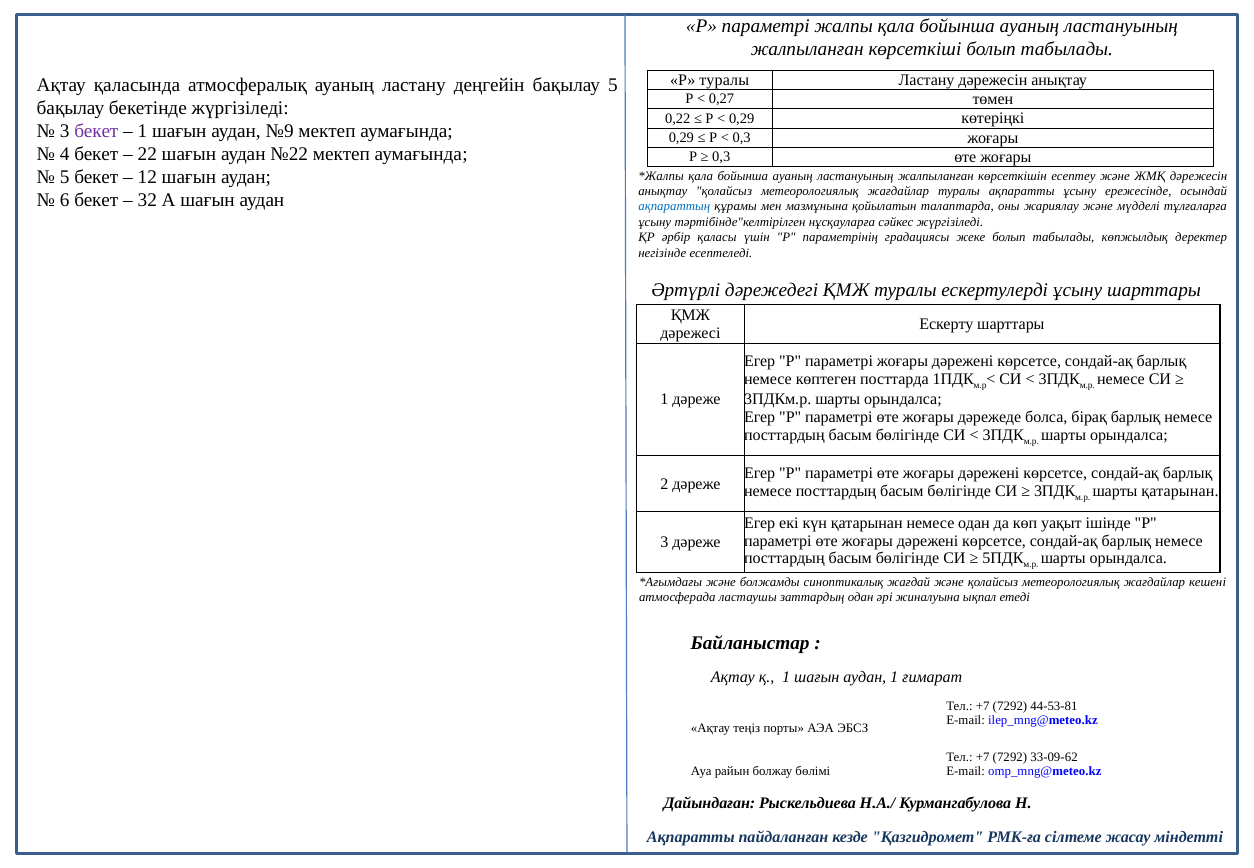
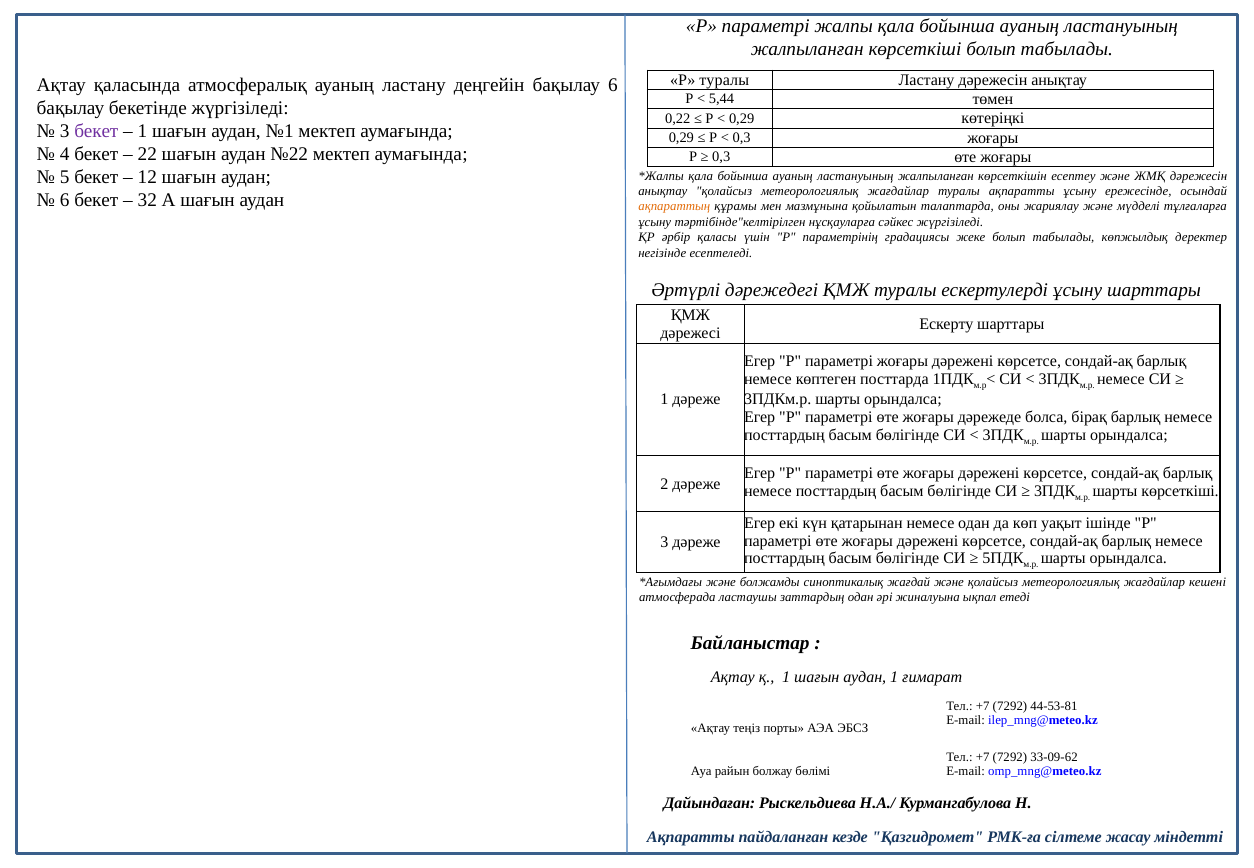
бақылау 5: 5 -> 6
0,27: 0,27 -> 5,44
№9: №9 -> №1
ақпараттың colour: blue -> orange
шарты қатарынан: қатарынан -> көрсеткіші
